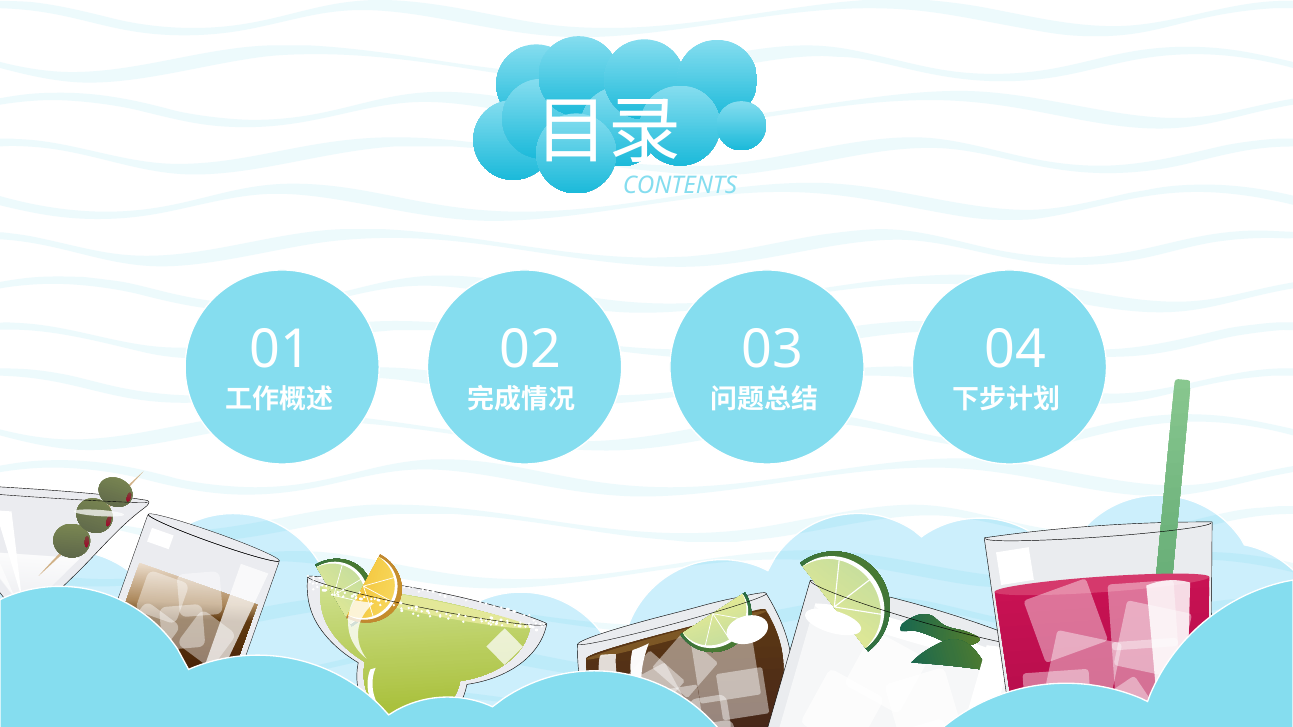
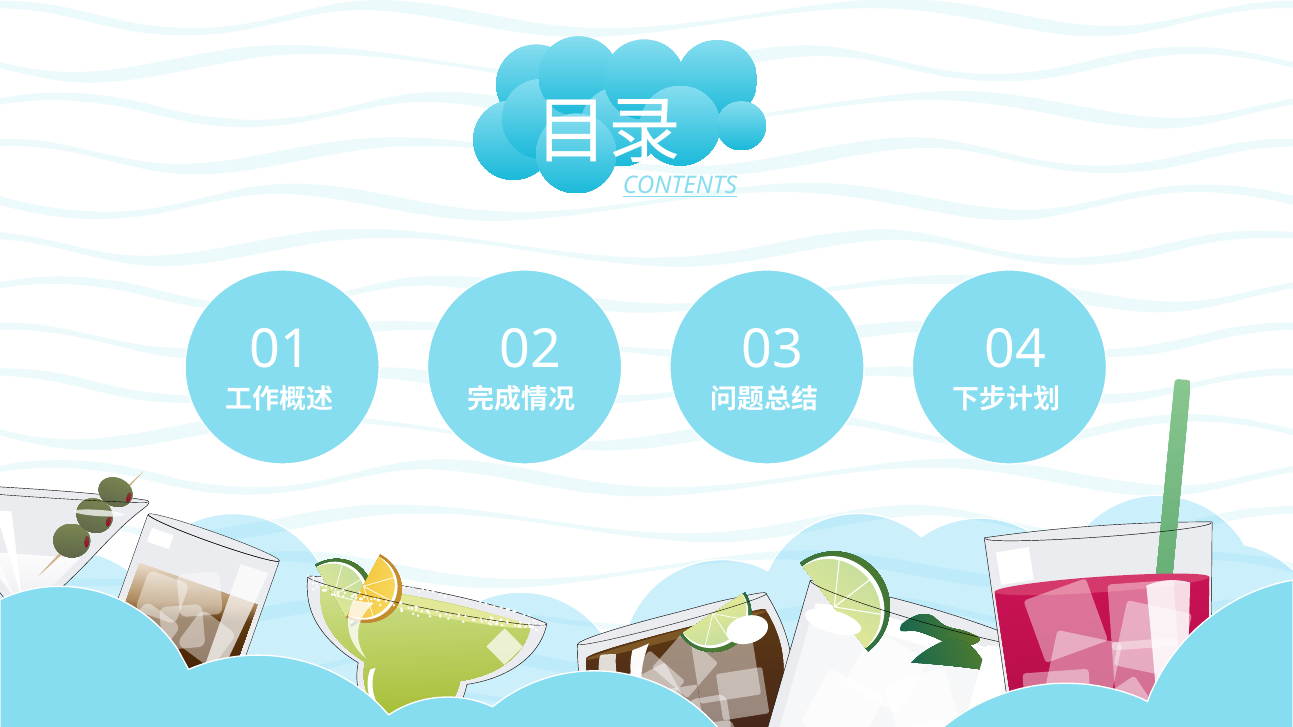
CONTENTS underline: none -> present
